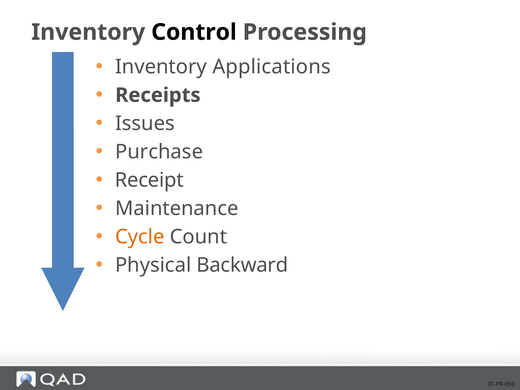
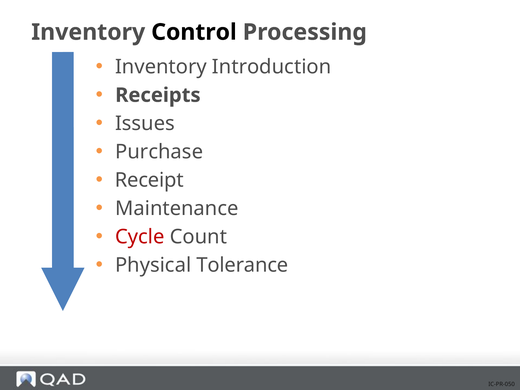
Applications: Applications -> Introduction
Cycle colour: orange -> red
Backward: Backward -> Tolerance
